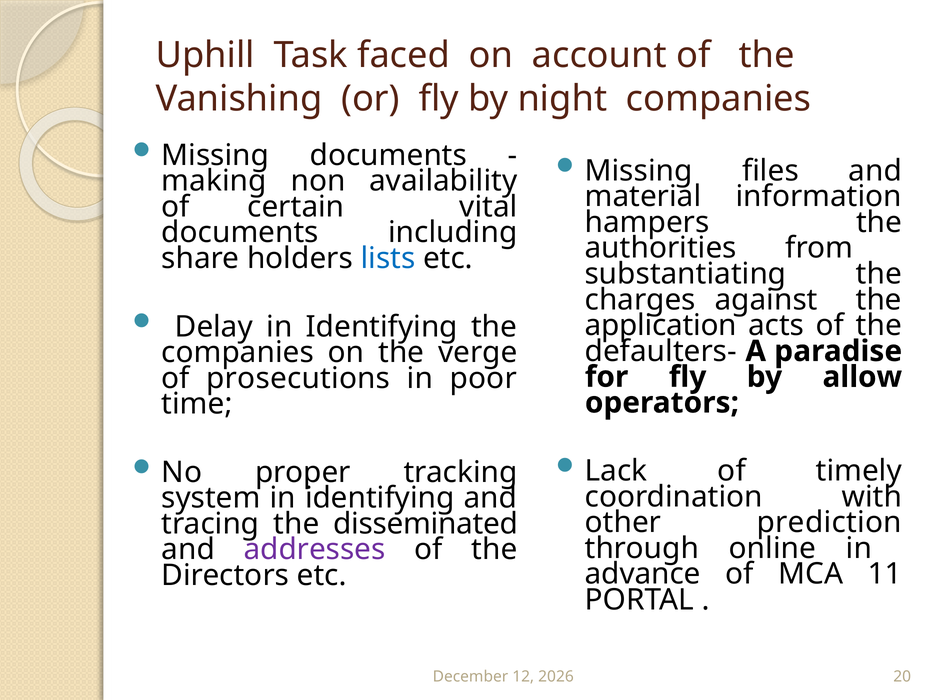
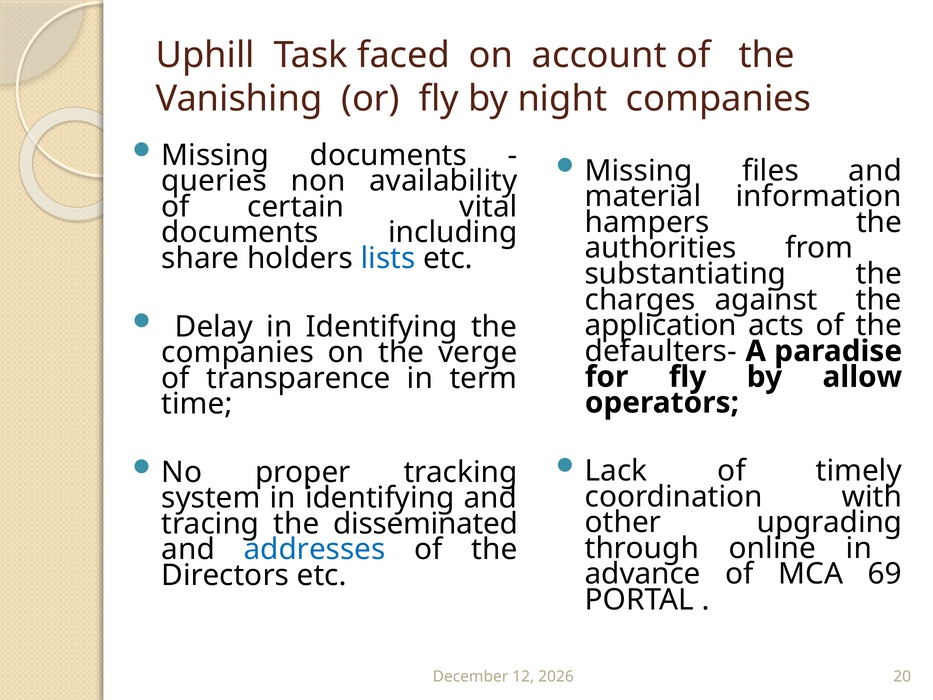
making: making -> queries
prosecutions: prosecutions -> transparence
poor: poor -> term
prediction: prediction -> upgrading
addresses colour: purple -> blue
11: 11 -> 69
